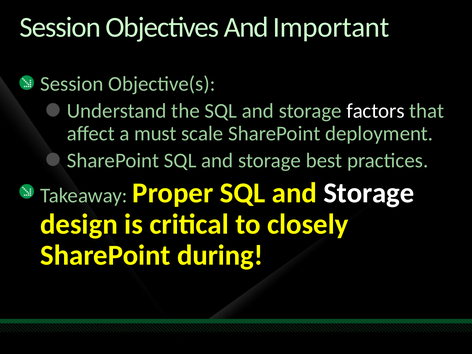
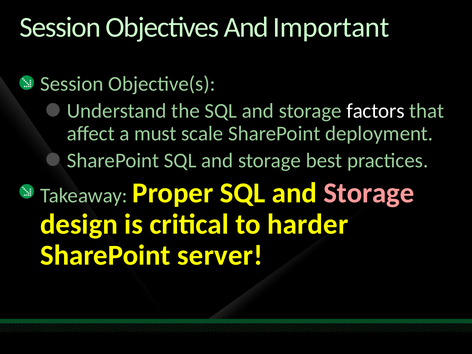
Storage at (369, 193) colour: white -> pink
closely: closely -> harder
during: during -> server
